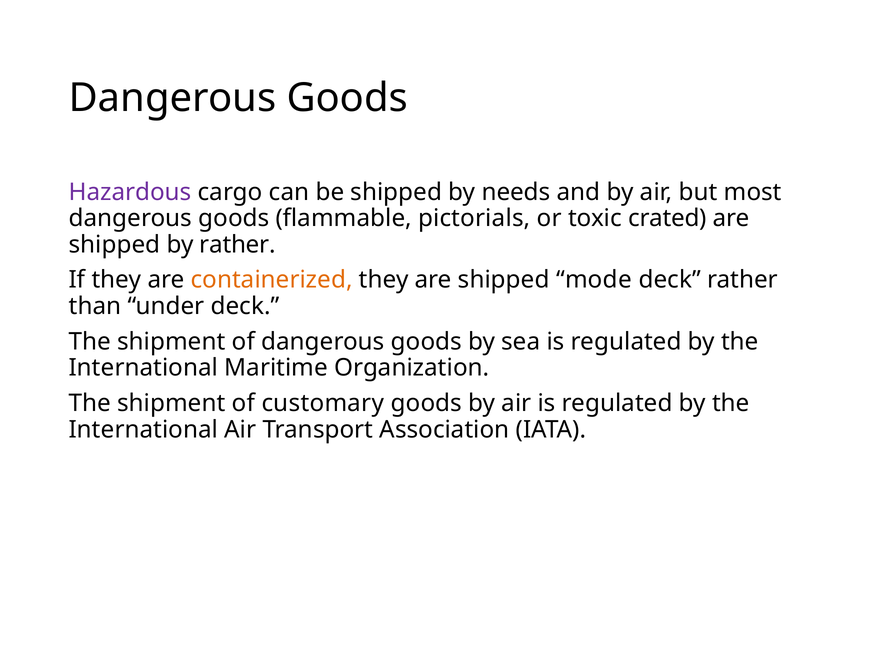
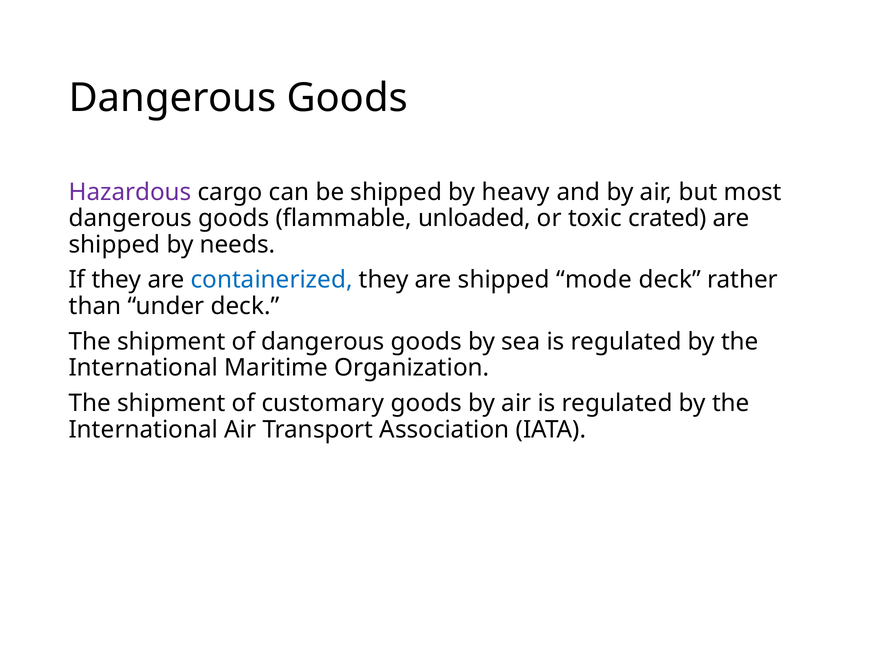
needs: needs -> heavy
pictorials: pictorials -> unloaded
by rather: rather -> needs
containerized colour: orange -> blue
